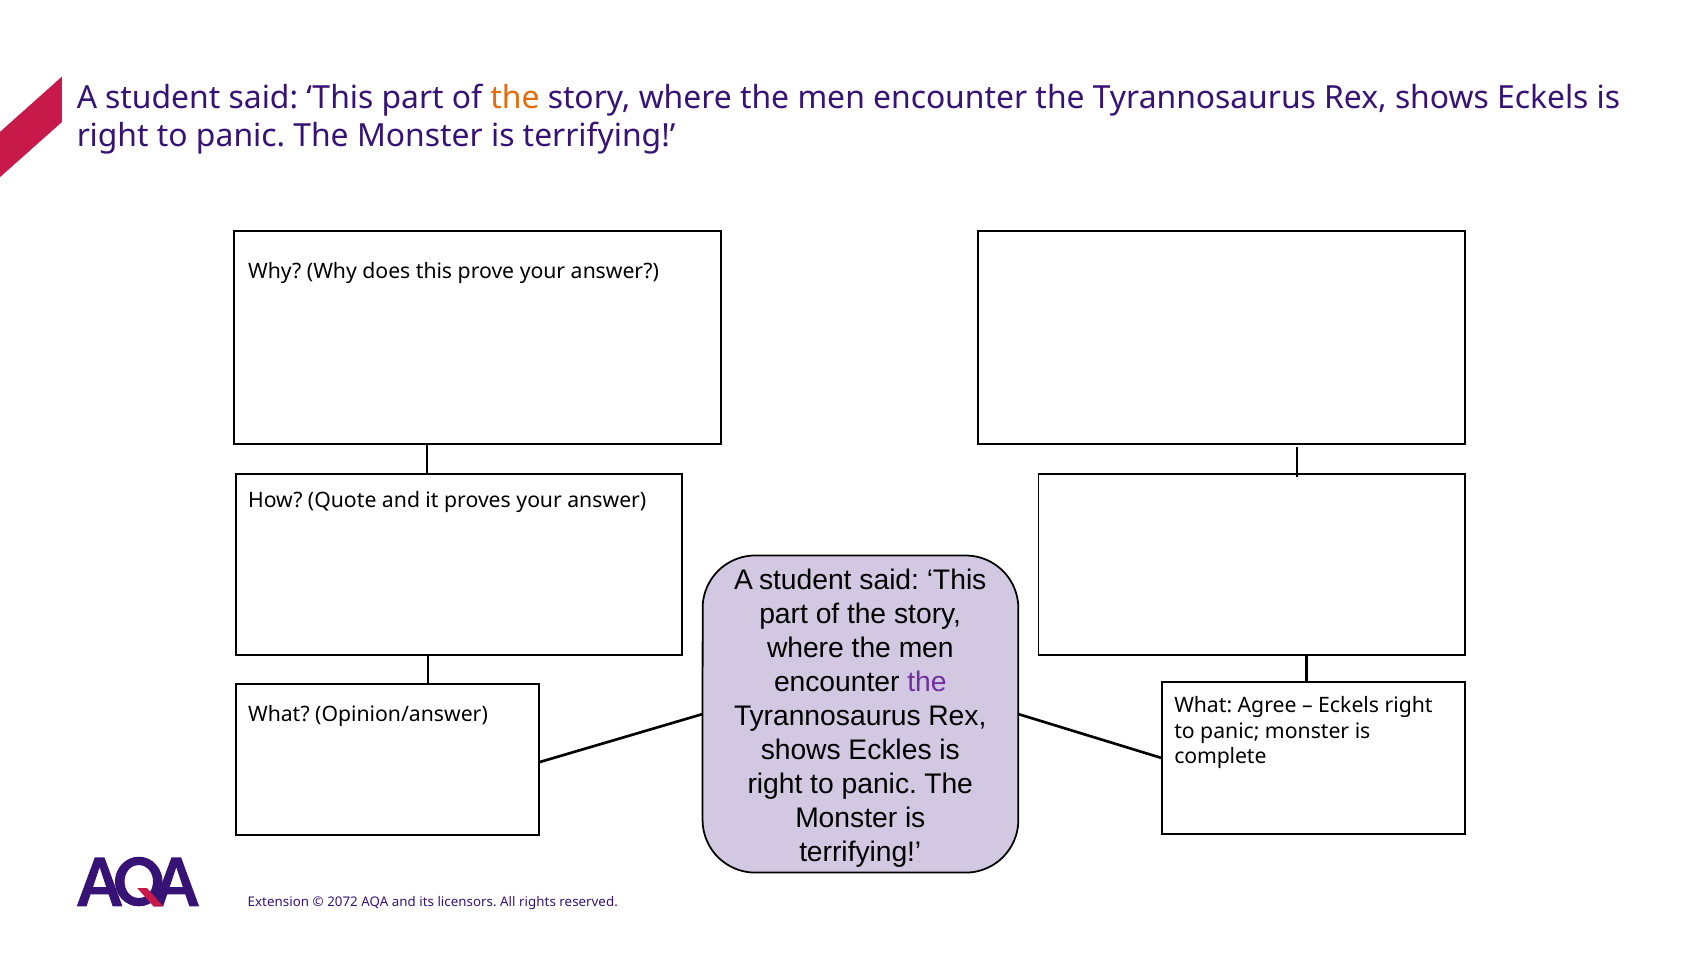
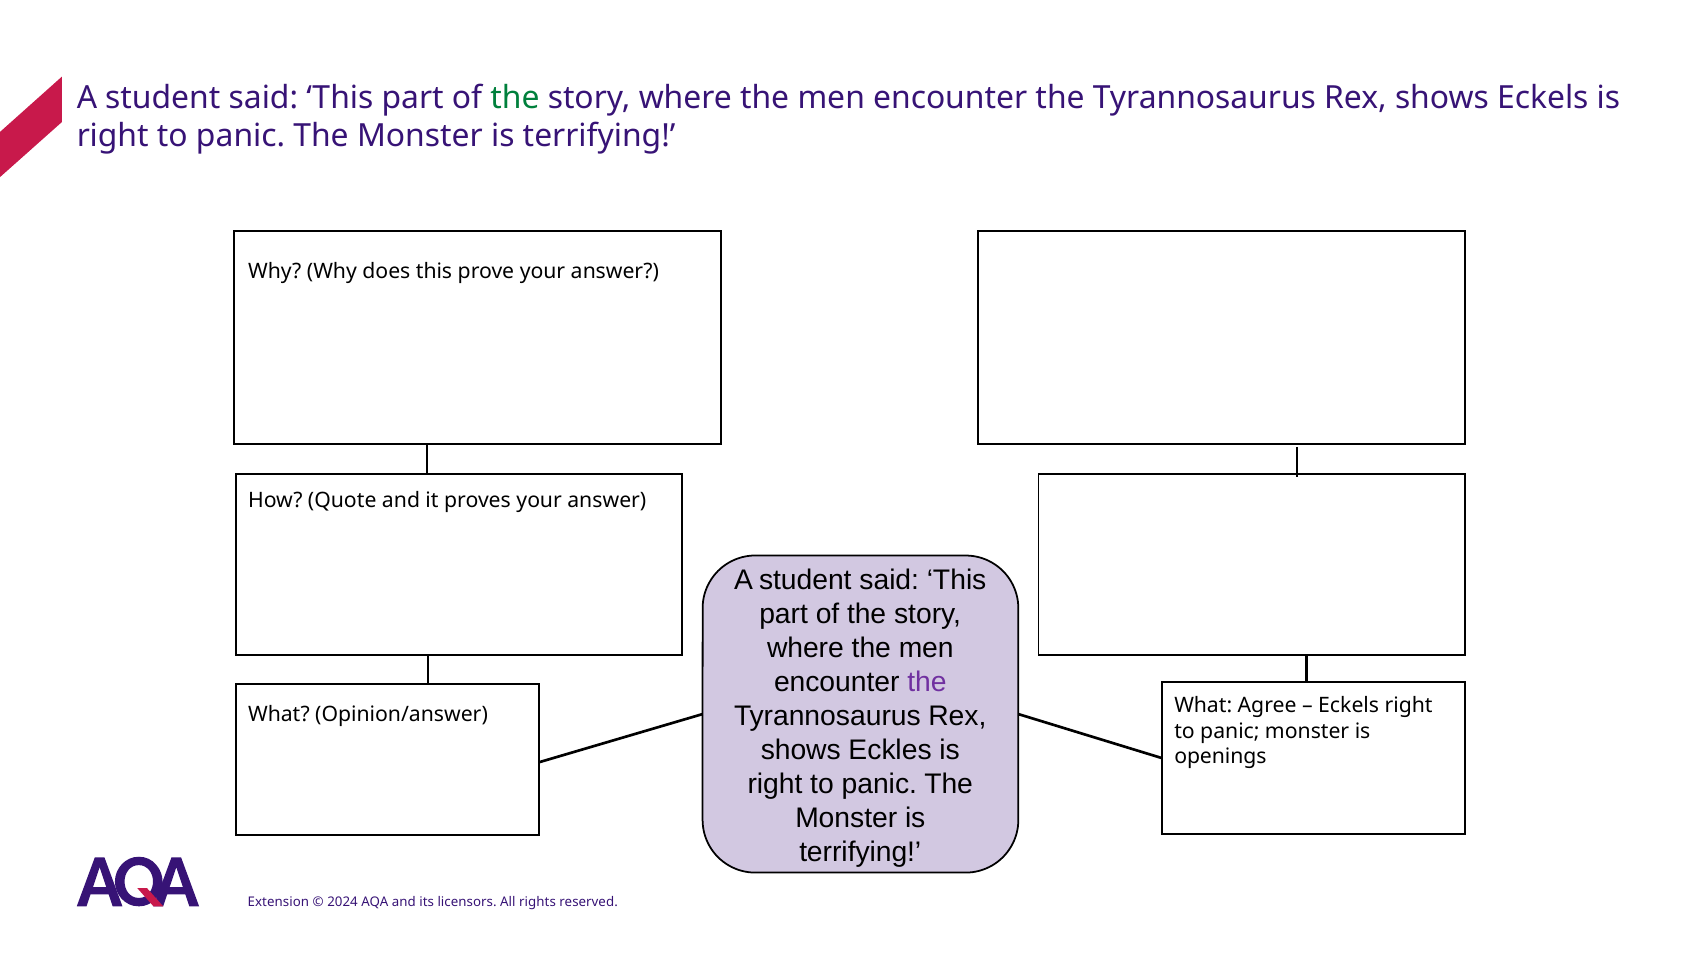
the at (515, 98) colour: orange -> green
complete: complete -> openings
2072: 2072 -> 2024
